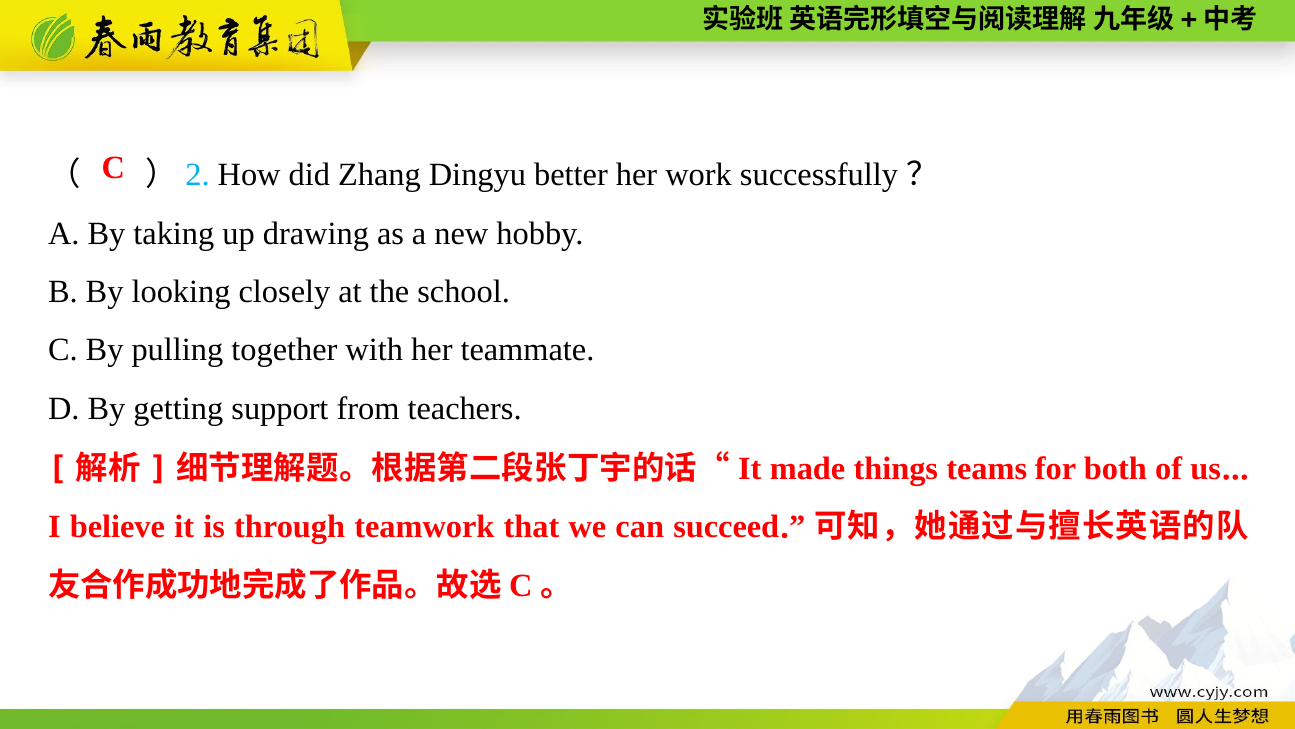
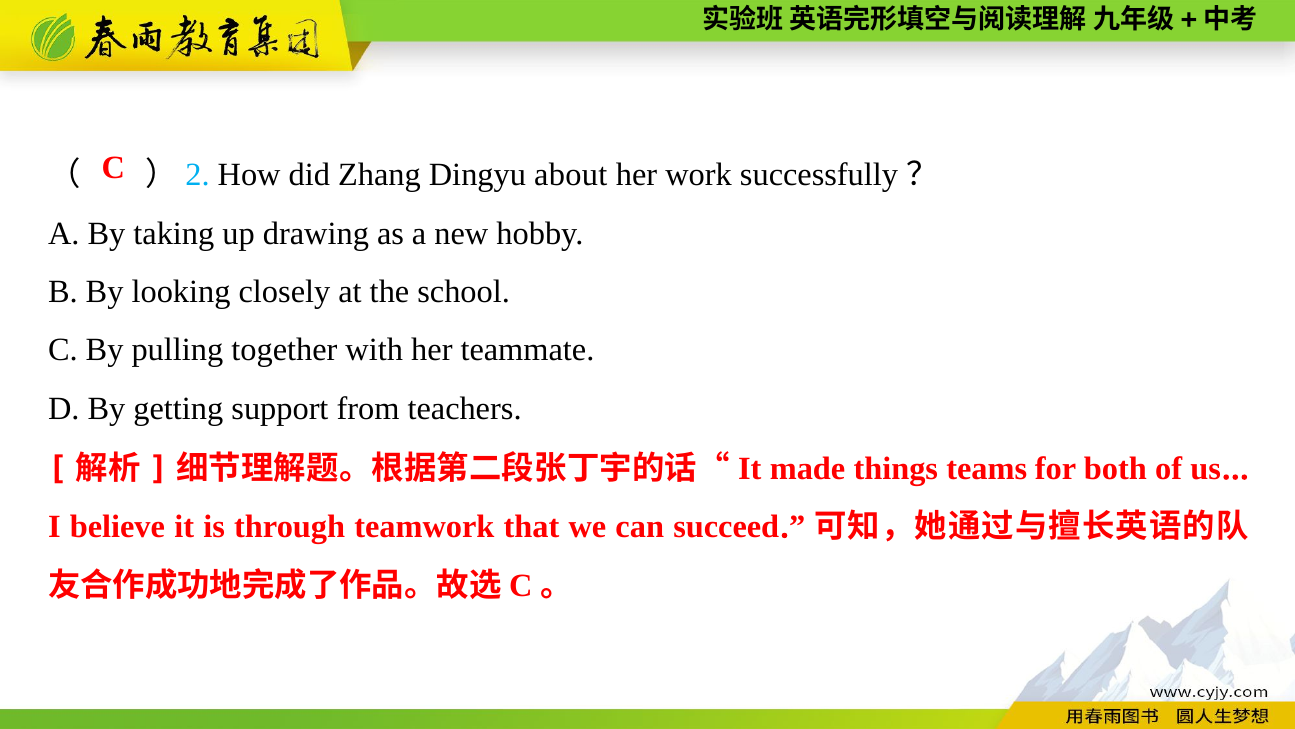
better: better -> about
